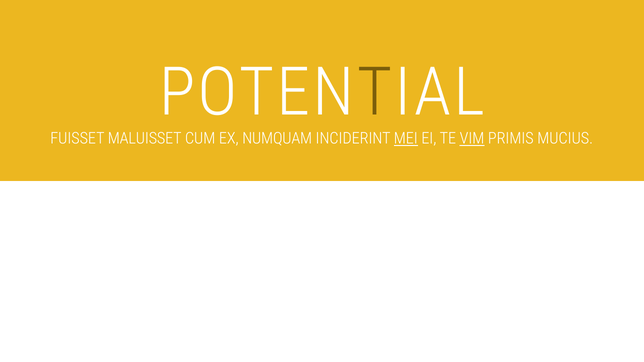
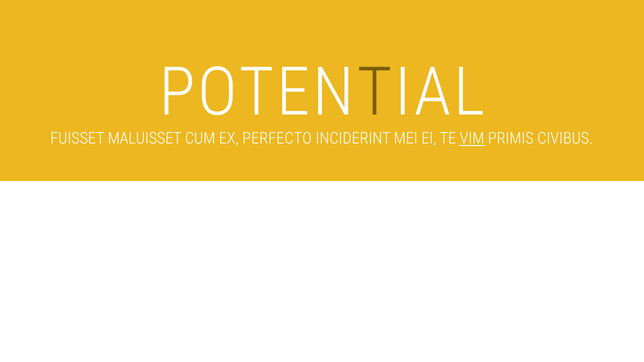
NUMQUAM: NUMQUAM -> PERFECTO
MEI underline: present -> none
MUCIUS: MUCIUS -> CIVIBUS
